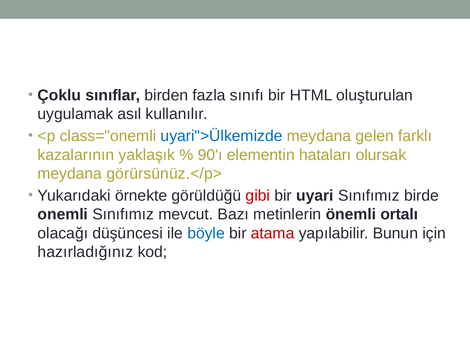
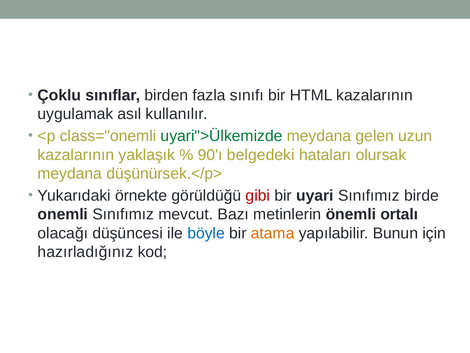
HTML oluşturulan: oluşturulan -> kazalarının
uyari">Ülkemizde colour: blue -> green
farklı: farklı -> uzun
elementin: elementin -> belgedeki
görürsünüz.</p>: görürsünüz.</p> -> düşünürsek.</p>
atama colour: red -> orange
